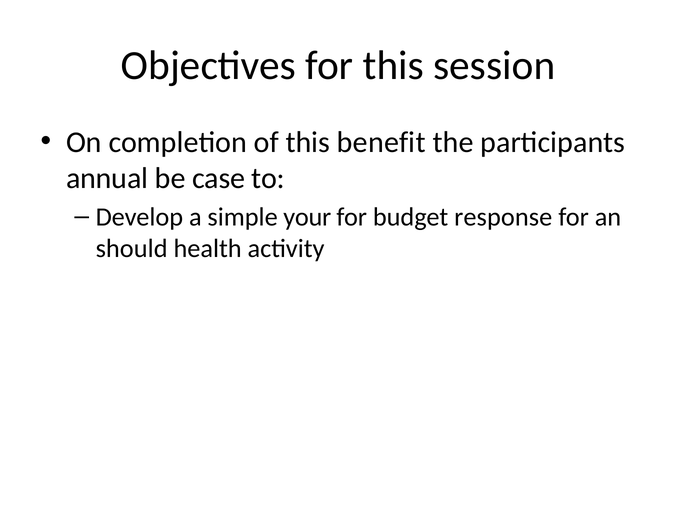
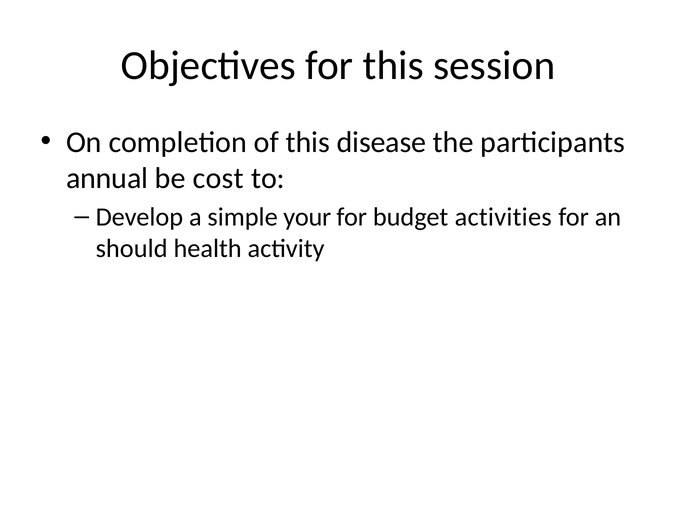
benefit: benefit -> disease
case: case -> cost
response: response -> activities
